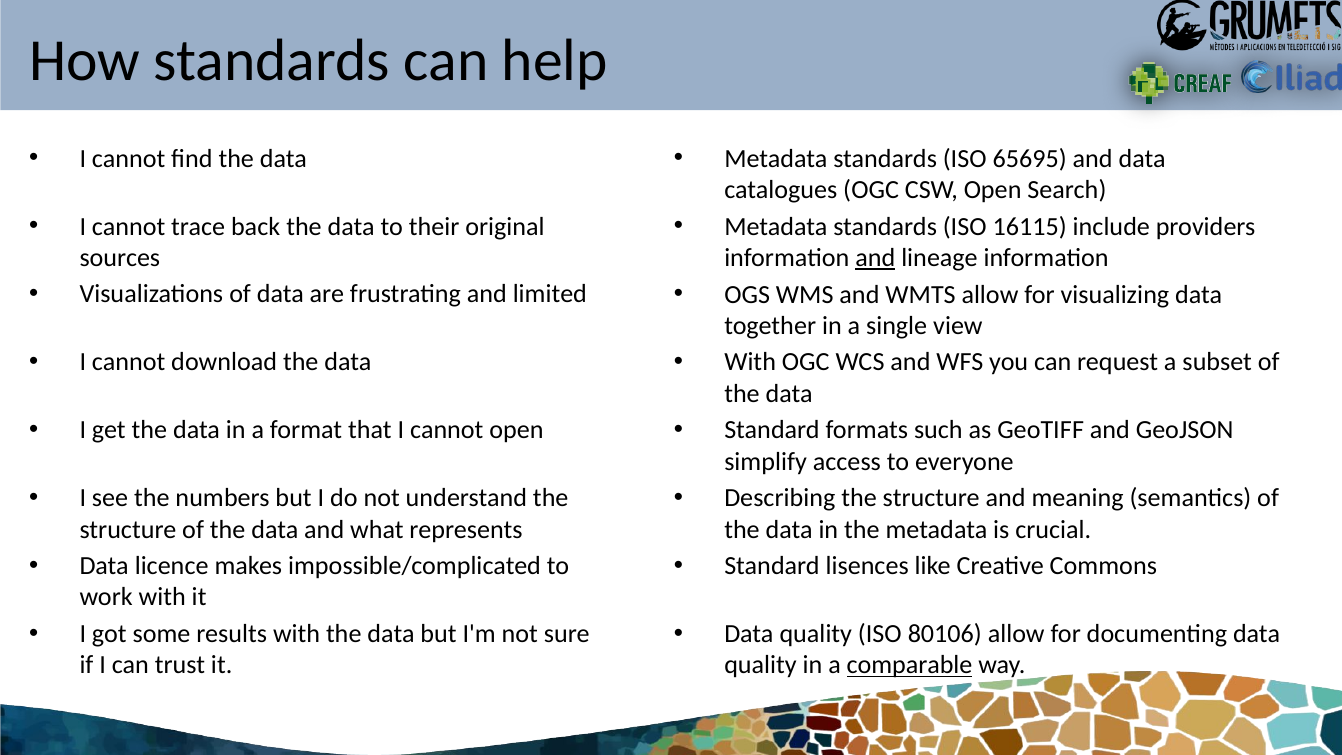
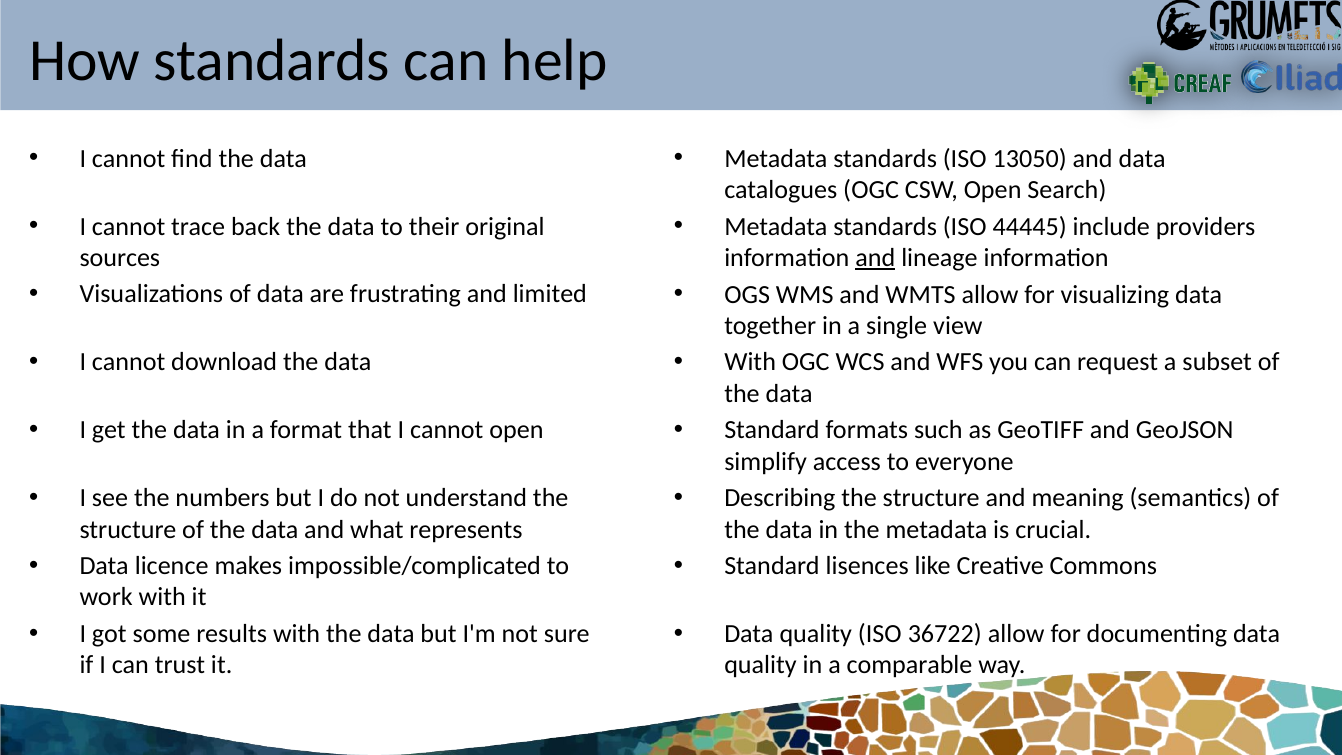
65695: 65695 -> 13050
16115: 16115 -> 44445
80106: 80106 -> 36722
comparable underline: present -> none
